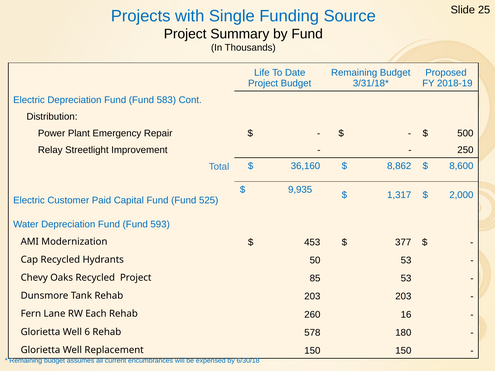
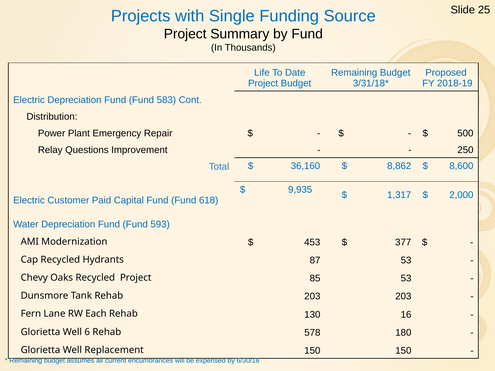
Streetlight: Streetlight -> Questions
525: 525 -> 618
50: 50 -> 87
260: 260 -> 130
